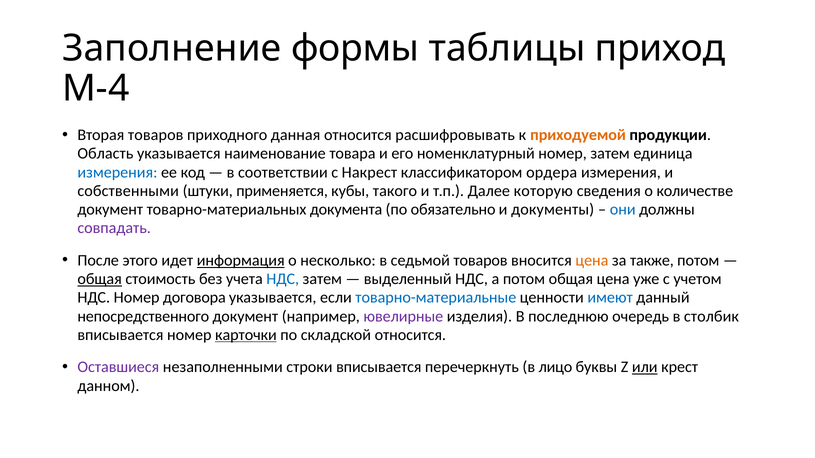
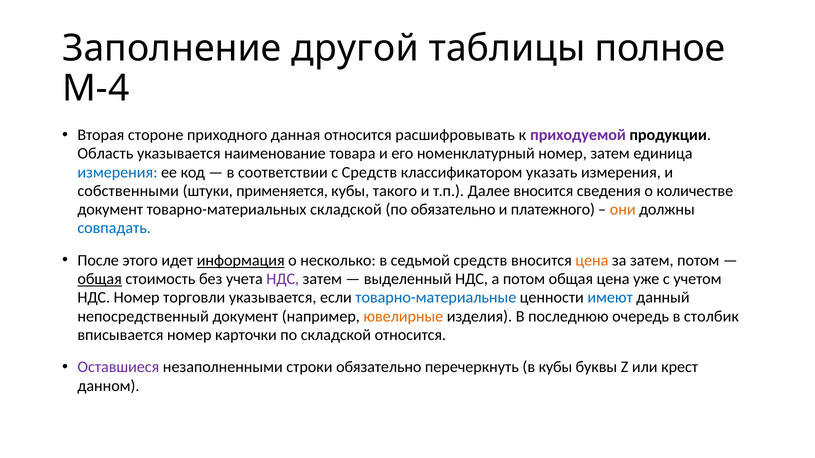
формы: формы -> другой
приход: приход -> полное
Вторая товаров: товаров -> стороне
приходуемой colour: orange -> purple
с Накрест: Накрест -> Средств
ордера: ордера -> указать
Далее которую: которую -> вносится
товарно-материальных документа: документа -> складской
документы: документы -> платежного
они colour: blue -> orange
совпадать colour: purple -> blue
седьмой товаров: товаров -> средств
за также: также -> затем
НДС at (283, 279) colour: blue -> purple
договора: договора -> торговли
непосредственного: непосредственного -> непосредственный
ювелирные colour: purple -> orange
карточки underline: present -> none
строки вписывается: вписывается -> обязательно
в лицо: лицо -> кубы
или underline: present -> none
